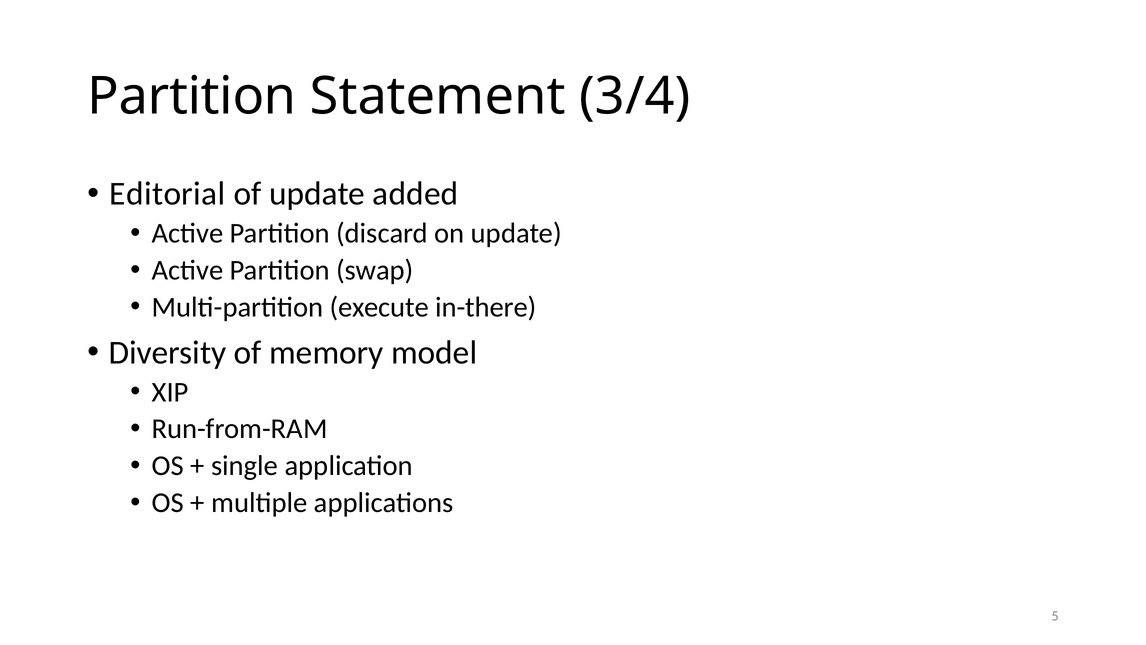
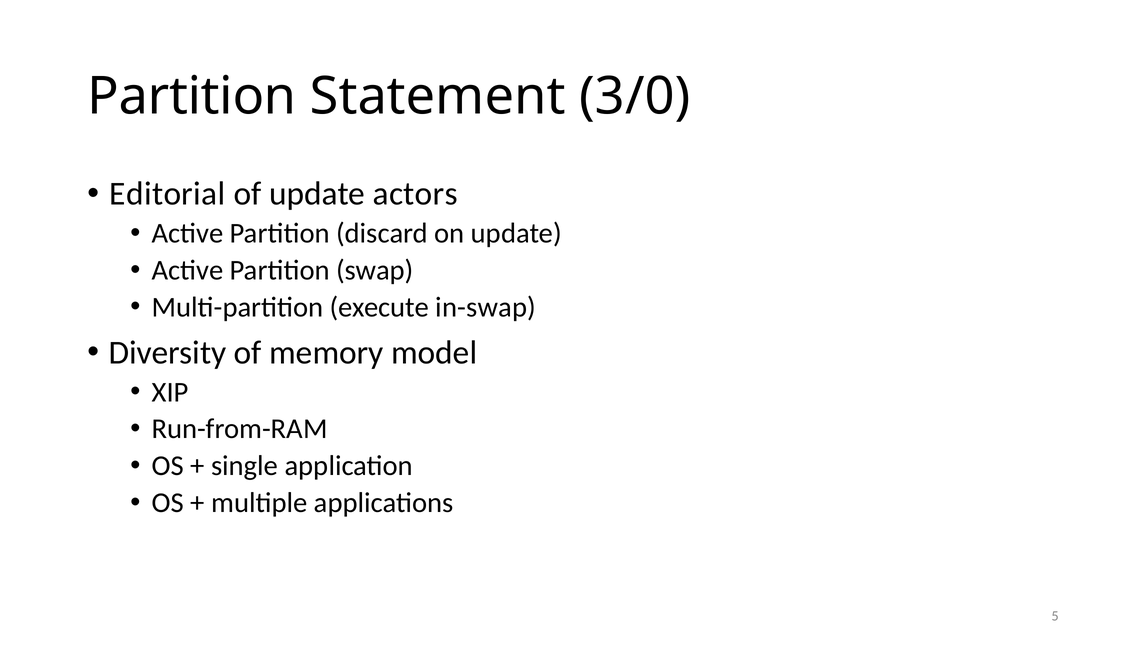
3/4: 3/4 -> 3/0
added: added -> actors
in-there: in-there -> in-swap
